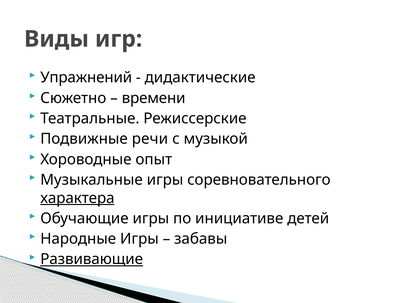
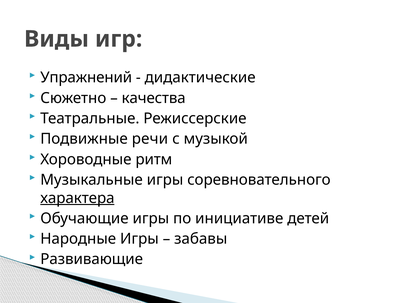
времени: времени -> качества
опыт: опыт -> ритм
Развивающие underline: present -> none
